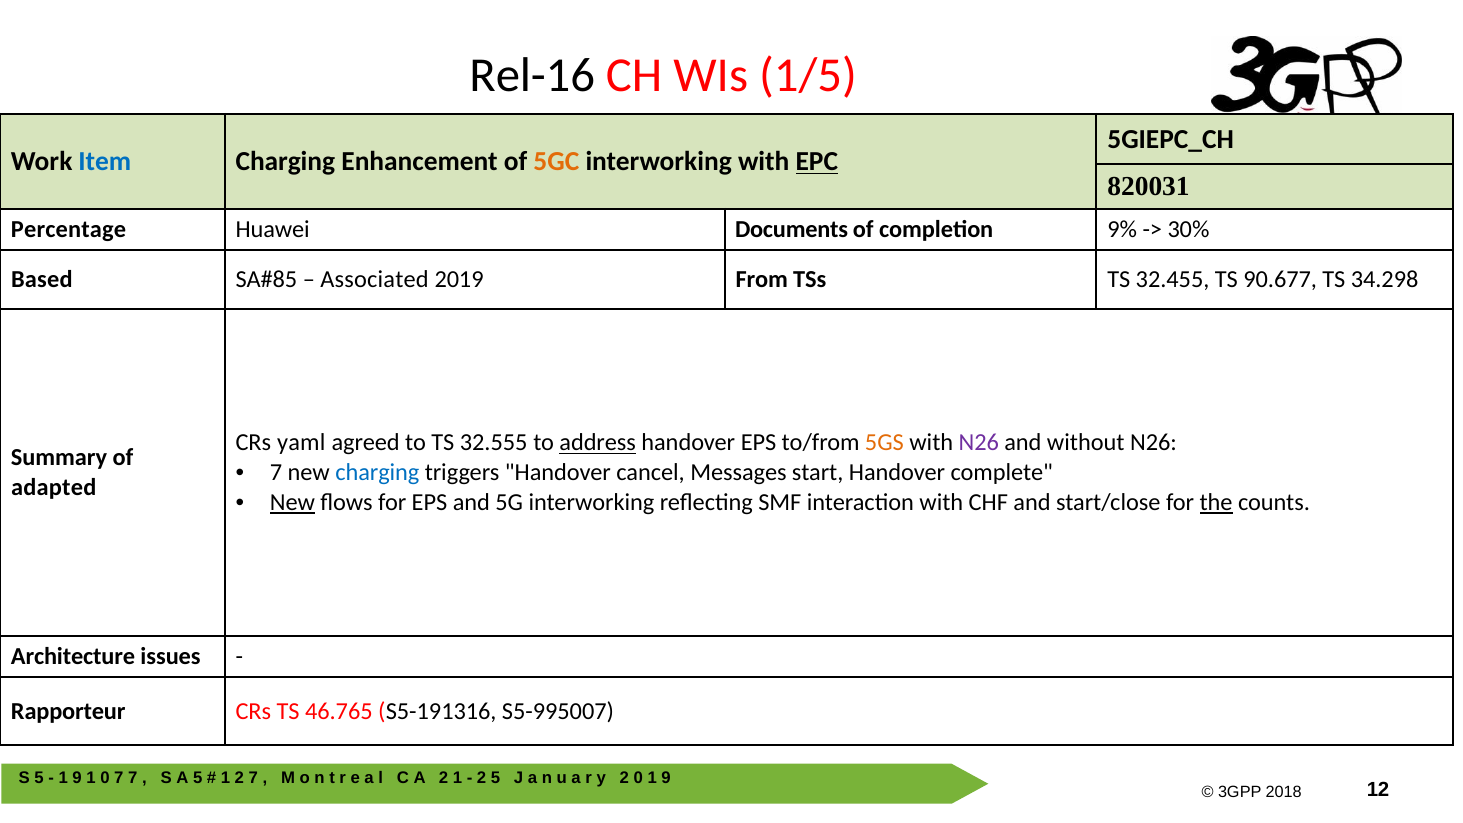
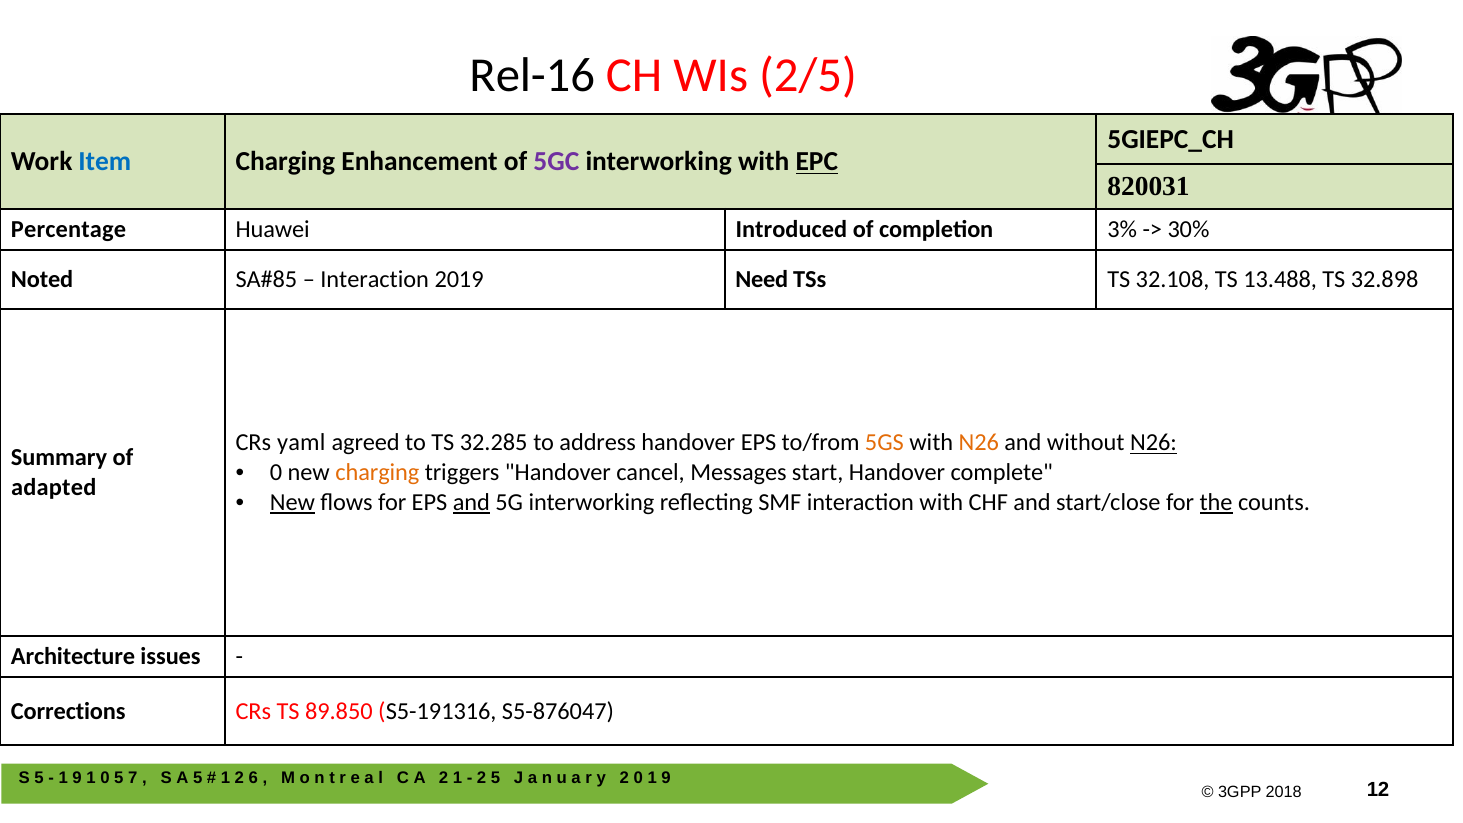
1/5: 1/5 -> 2/5
5GC colour: orange -> purple
Documents: Documents -> Introduced
9%: 9% -> 3%
Based: Based -> Noted
Associated at (375, 280): Associated -> Interaction
From: From -> Need
32.455: 32.455 -> 32.108
90.677: 90.677 -> 13.488
34.298: 34.298 -> 32.898
32.555: 32.555 -> 32.285
address underline: present -> none
N26 at (979, 443) colour: purple -> orange
N26 at (1153, 443) underline: none -> present
7 at (276, 473): 7 -> 0
charging at (377, 473) colour: blue -> orange
and at (471, 502) underline: none -> present
Rapporteur: Rapporteur -> Corrections
46.765: 46.765 -> 89.850
S5-995007: S5-995007 -> S5-876047
7 at (119, 777): 7 -> 5
7 at (253, 777): 7 -> 6
